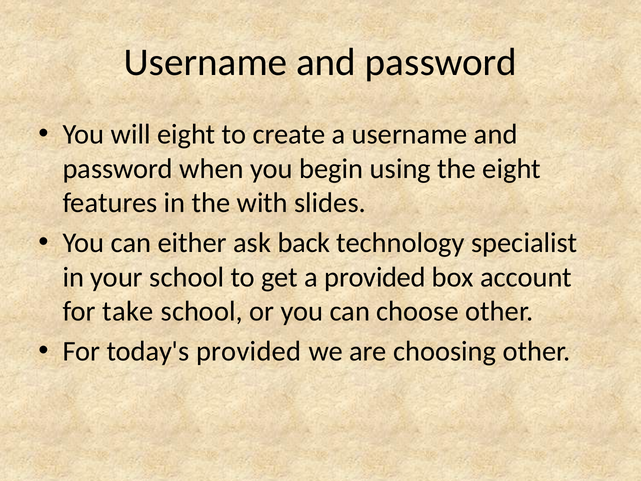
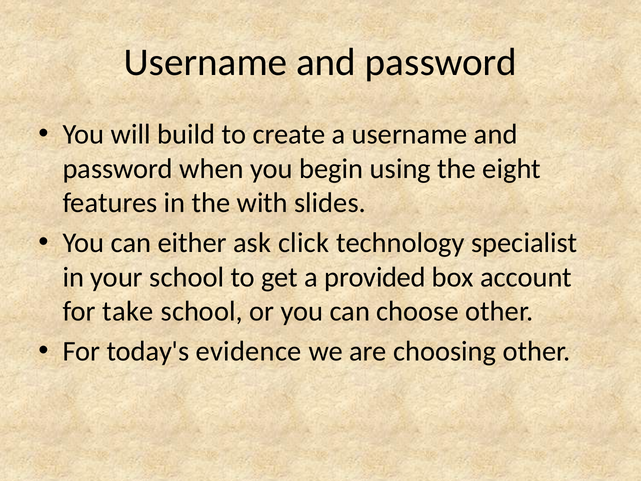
will eight: eight -> build
back: back -> click
today's provided: provided -> evidence
